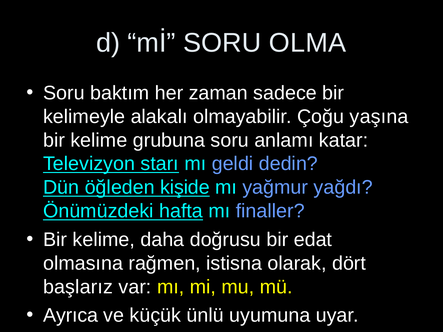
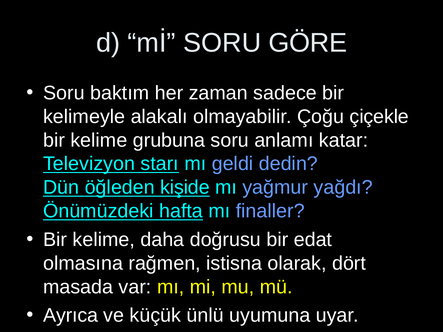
OLMA: OLMA -> GÖRE
yaşına: yaşına -> çiçekle
başlarız: başlarız -> masada
